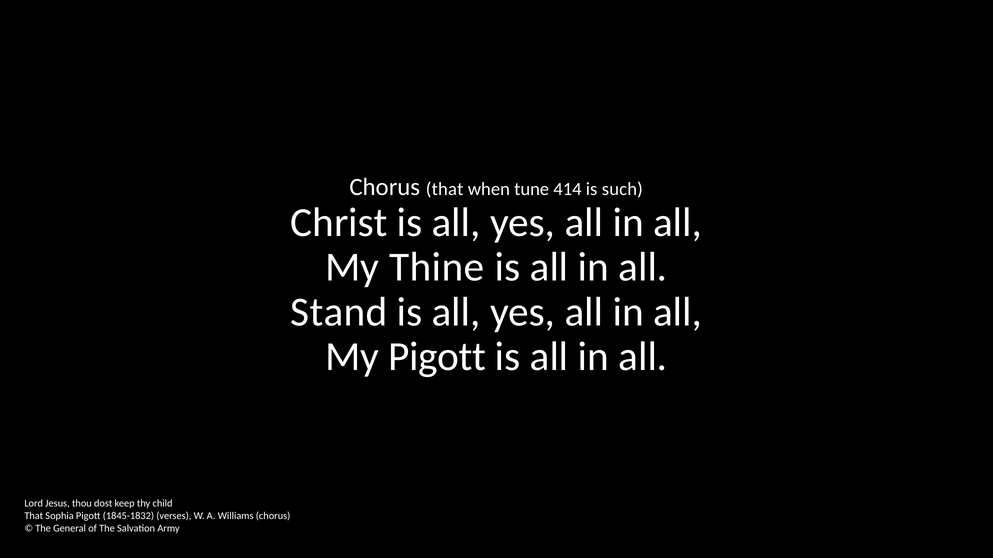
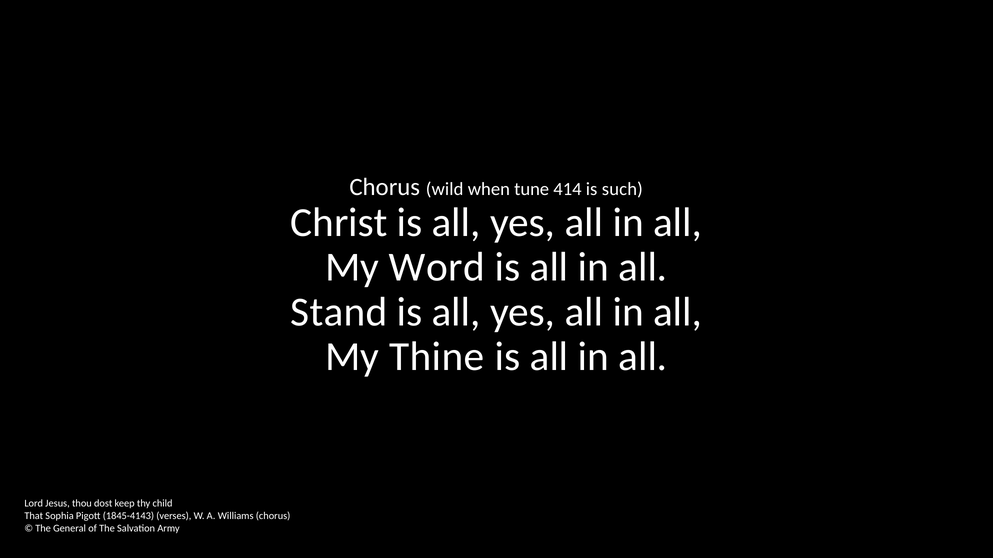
Chorus that: that -> wild
Thine: Thine -> Word
My Pigott: Pigott -> Thine
1845-1832: 1845-1832 -> 1845-4143
